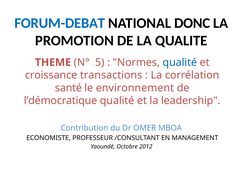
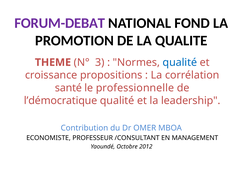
FORUM-DEBAT colour: blue -> purple
DONC: DONC -> FOND
5: 5 -> 3
transactions: transactions -> propositions
environnement: environnement -> professionnelle
